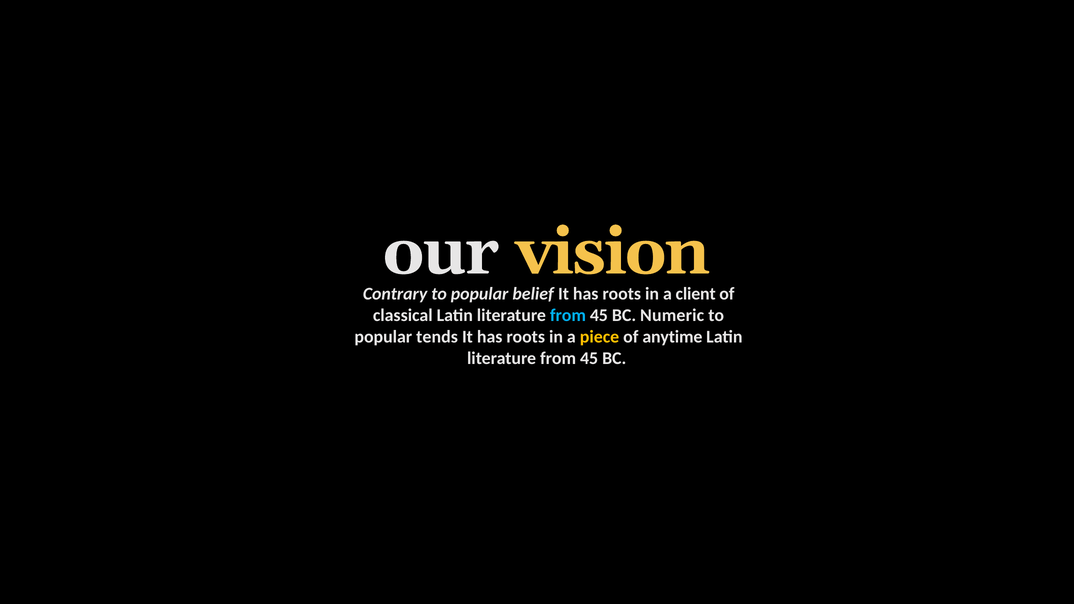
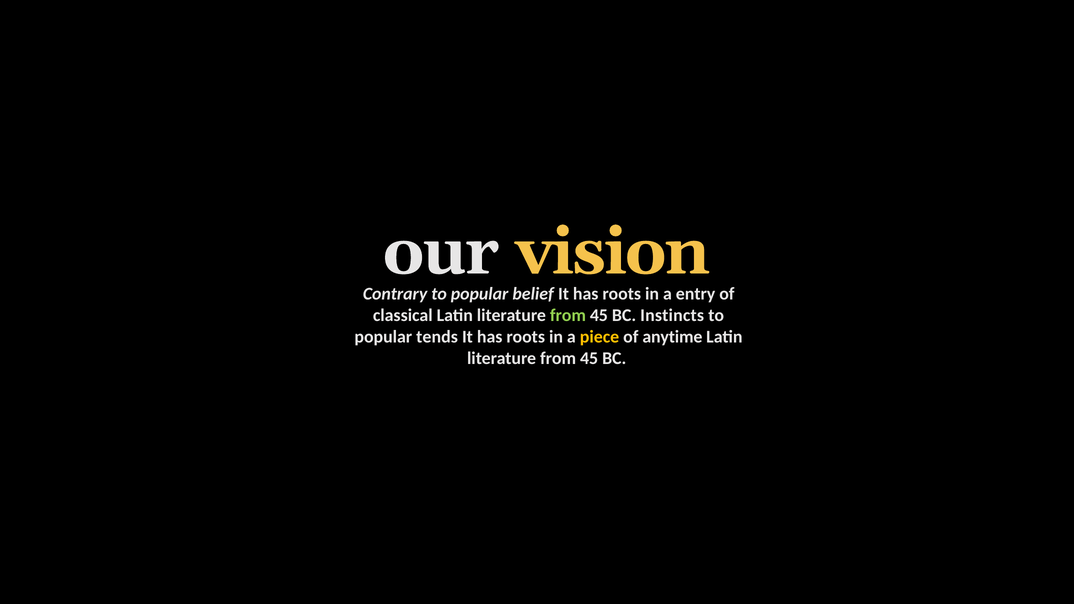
client: client -> entry
from at (568, 316) colour: light blue -> light green
Numeric: Numeric -> Instincts
